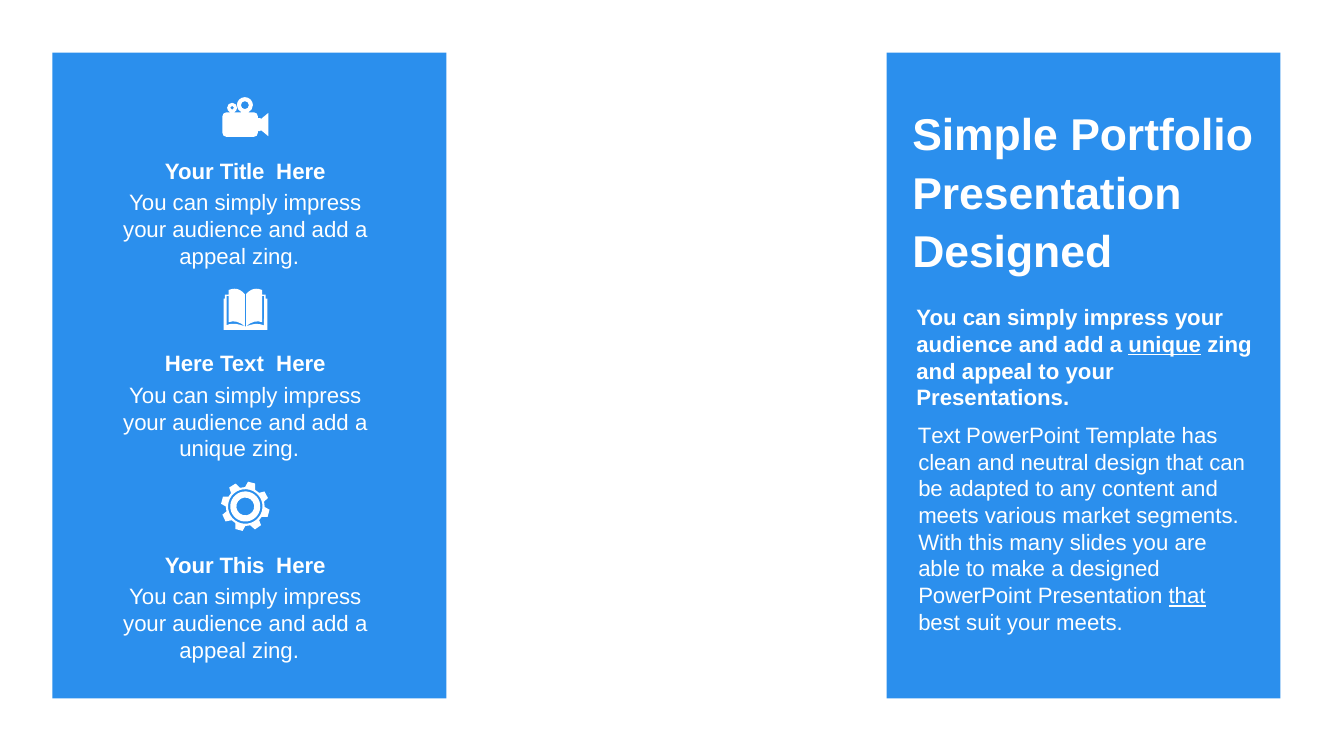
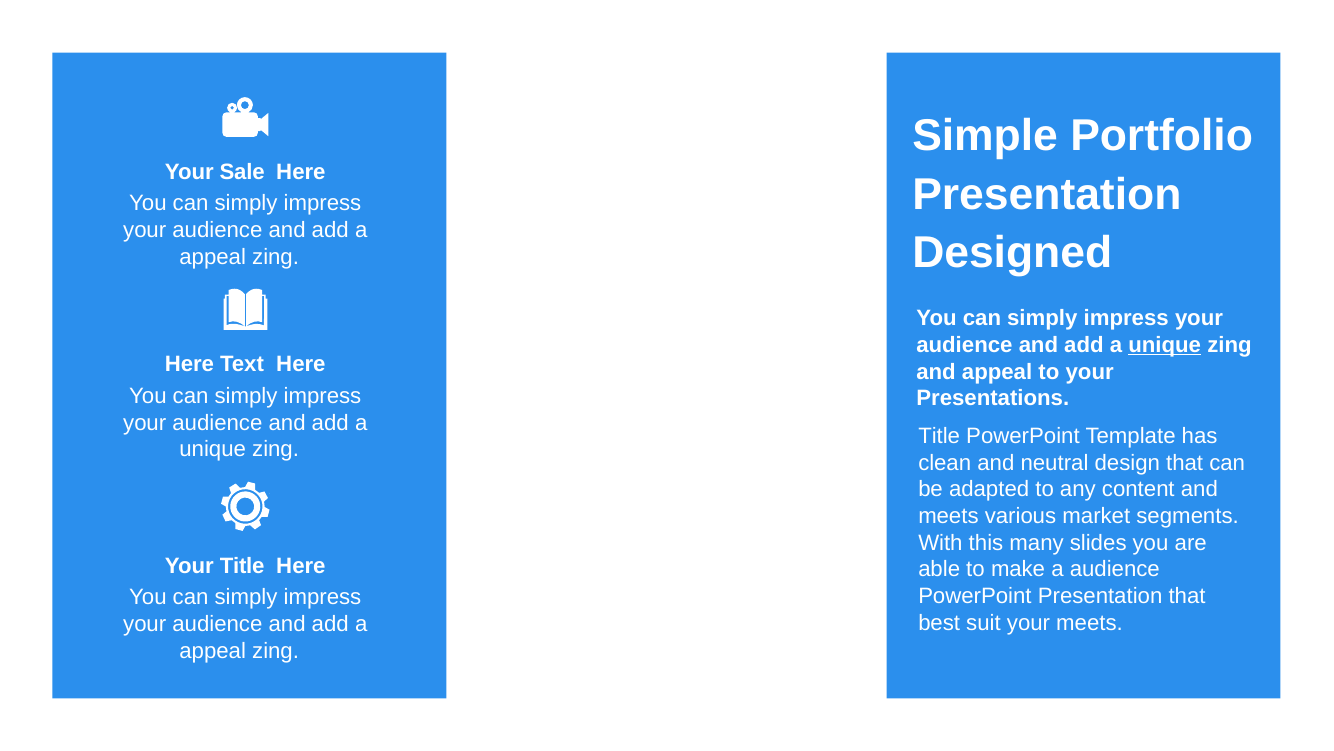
Title: Title -> Sale
Text at (939, 436): Text -> Title
Your This: This -> Title
a designed: designed -> audience
that at (1187, 596) underline: present -> none
